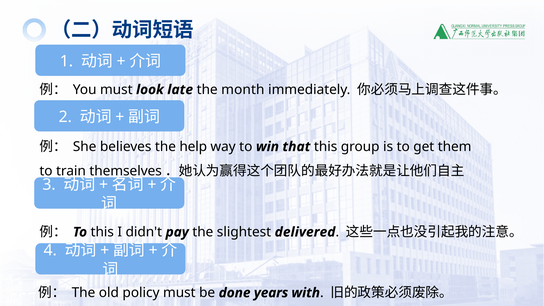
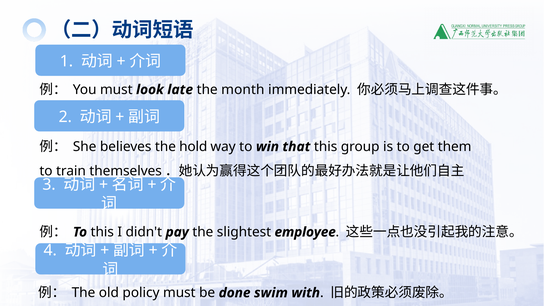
help: help -> hold
delivered: delivered -> employee
years: years -> swim
